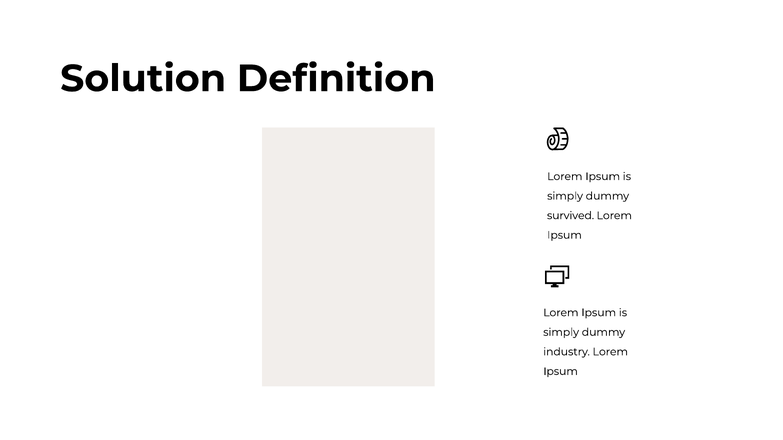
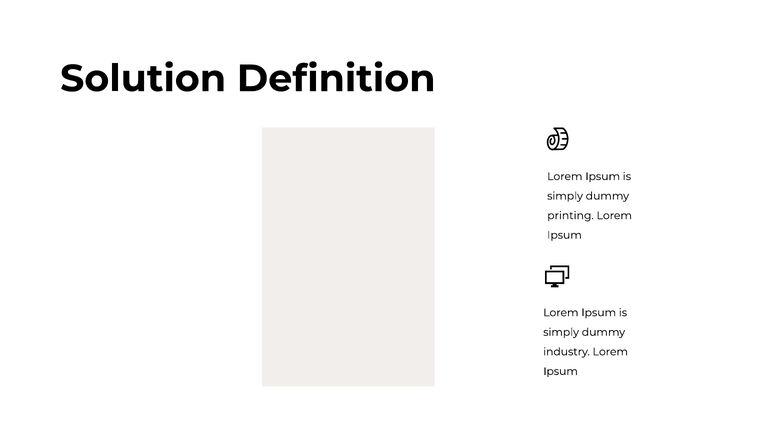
survived: survived -> printing
